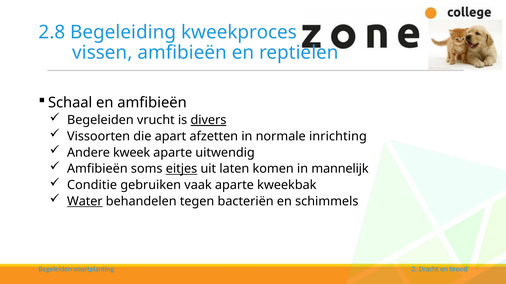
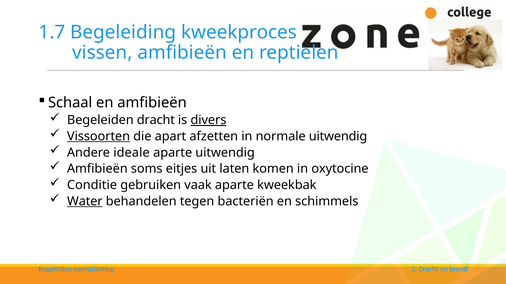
2.8: 2.8 -> 1.7
Begeleiden vrucht: vrucht -> dracht
Vissoorten underline: none -> present
normale inrichting: inrichting -> uitwendig
kweek: kweek -> ideale
eitjes underline: present -> none
mannelijk: mannelijk -> oxytocine
